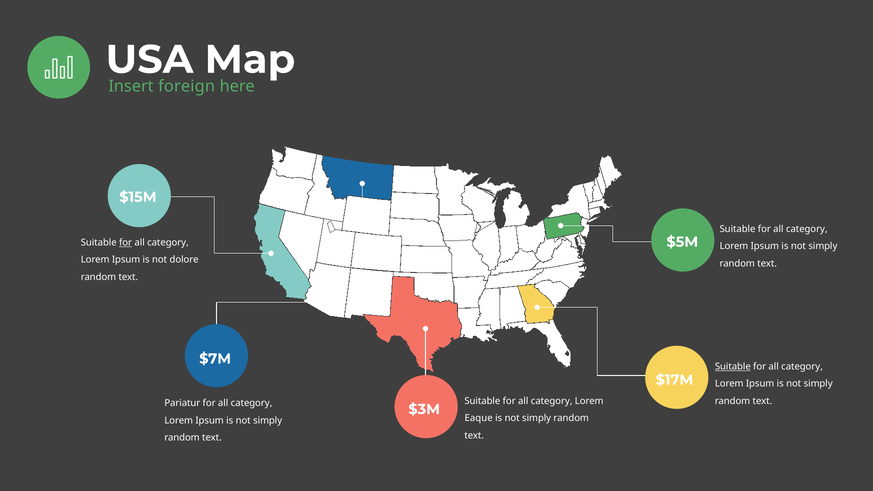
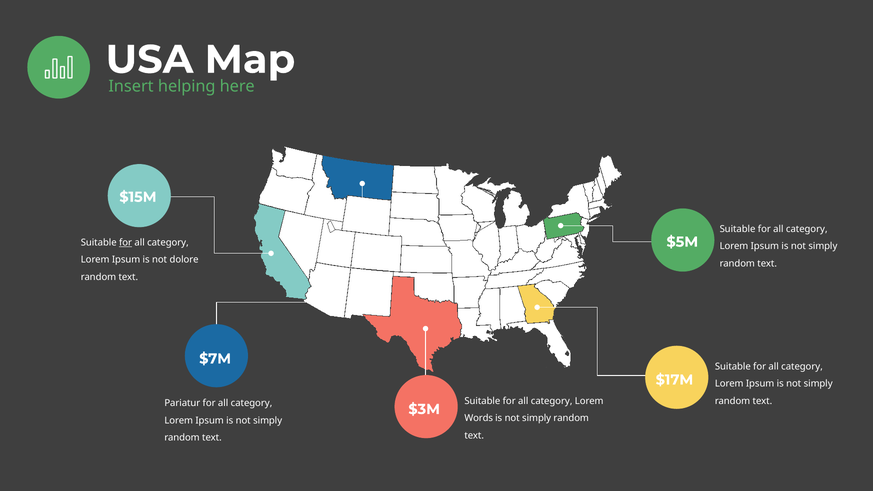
foreign: foreign -> helping
Suitable at (733, 367) underline: present -> none
Eaque: Eaque -> Words
